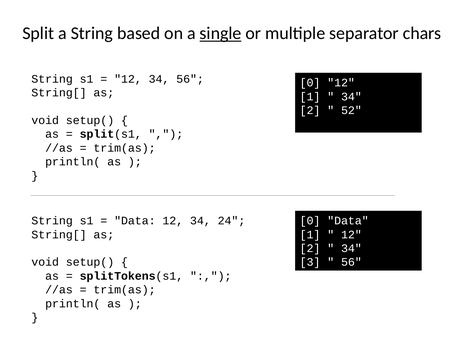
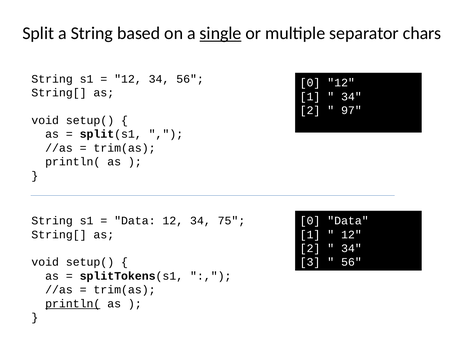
52: 52 -> 97
24: 24 -> 75
println( at (73, 304) underline: none -> present
